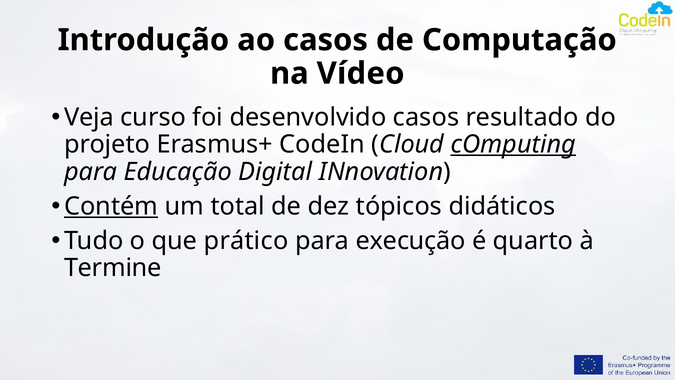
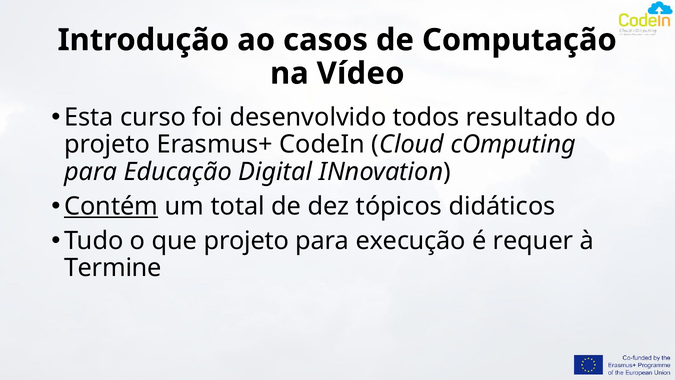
Veja: Veja -> Esta
desenvolvido casos: casos -> todos
cOmputing underline: present -> none
que prático: prático -> projeto
quarto: quarto -> requer
